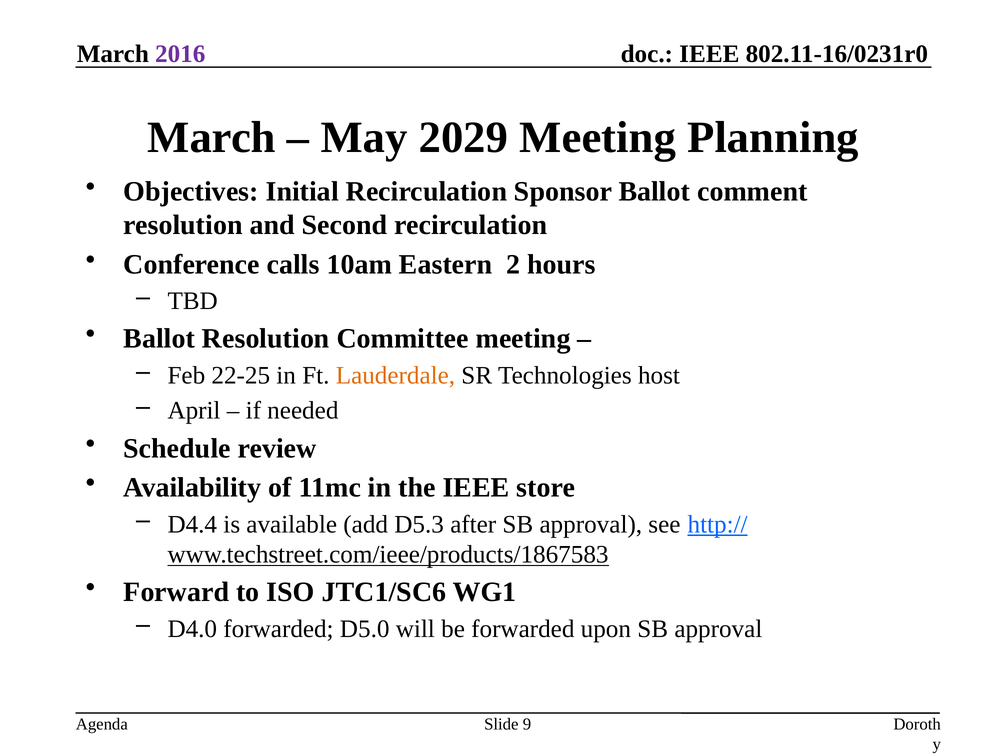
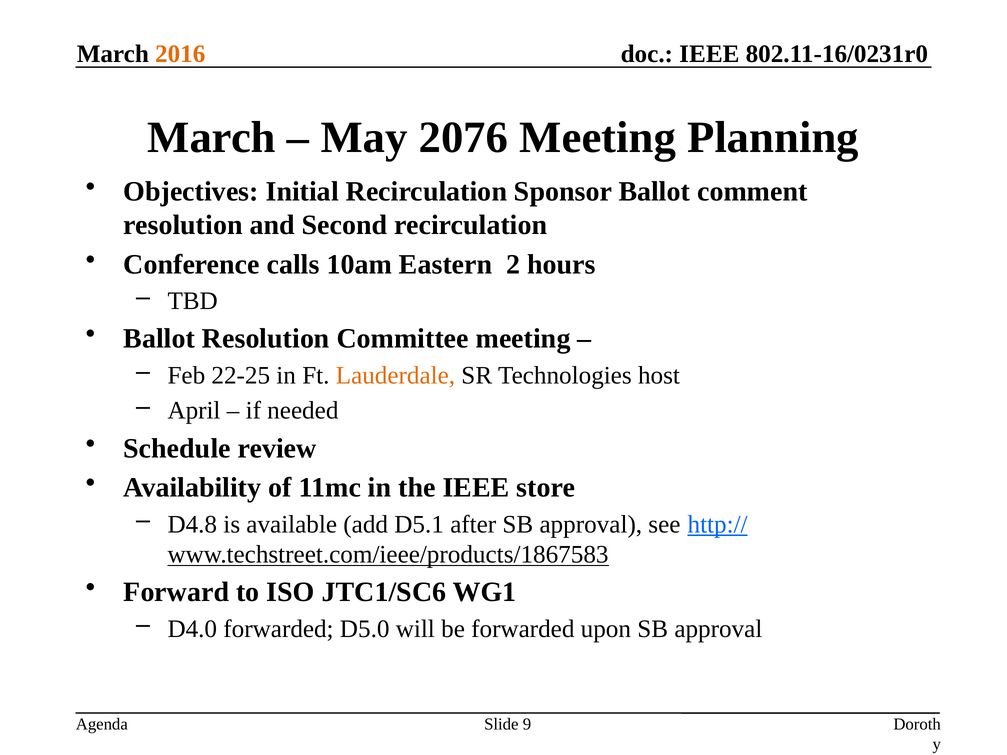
2016 colour: purple -> orange
2029: 2029 -> 2076
D4.4: D4.4 -> D4.8
D5.3: D5.3 -> D5.1
